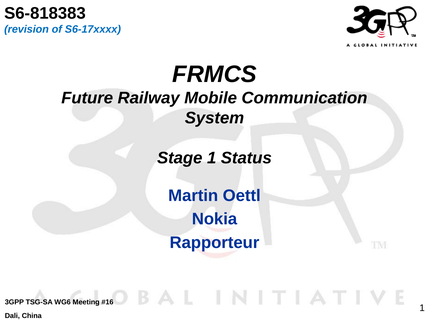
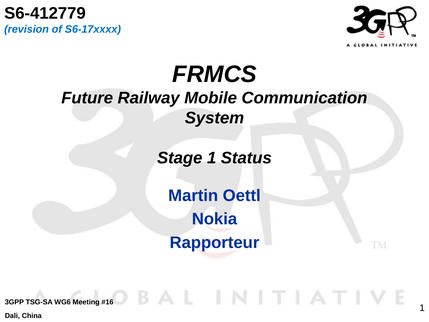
S6-818383: S6-818383 -> S6-412779
